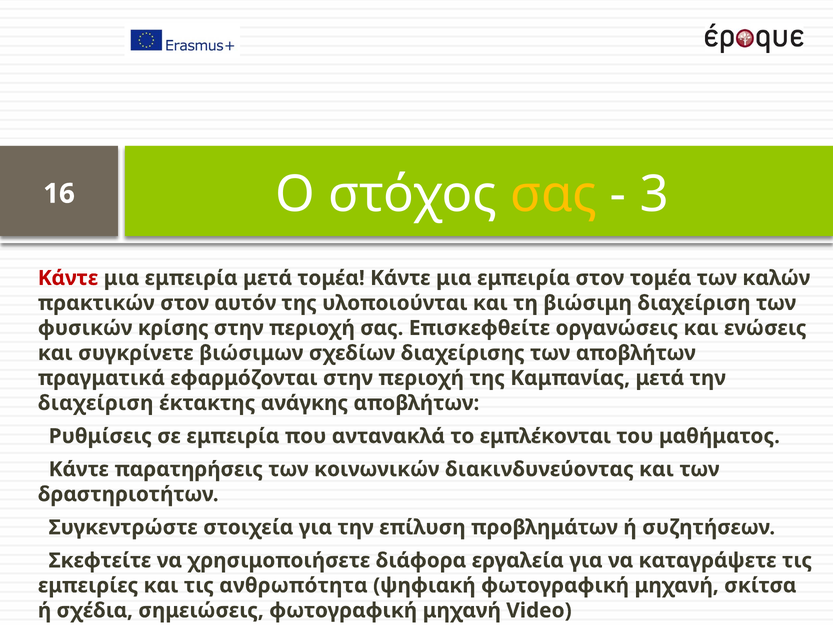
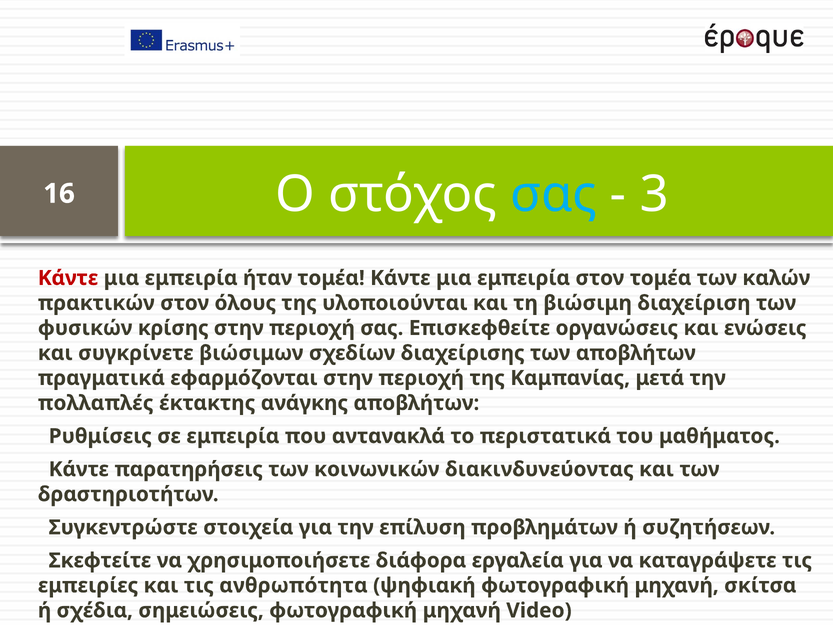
σας at (554, 194) colour: yellow -> light blue
εμπειρία μετά: μετά -> ήταν
αυτόν: αυτόν -> όλους
διαχείριση at (96, 403): διαχείριση -> πολλαπλές
εμπλέκονται: εμπλέκονται -> περιστατικά
